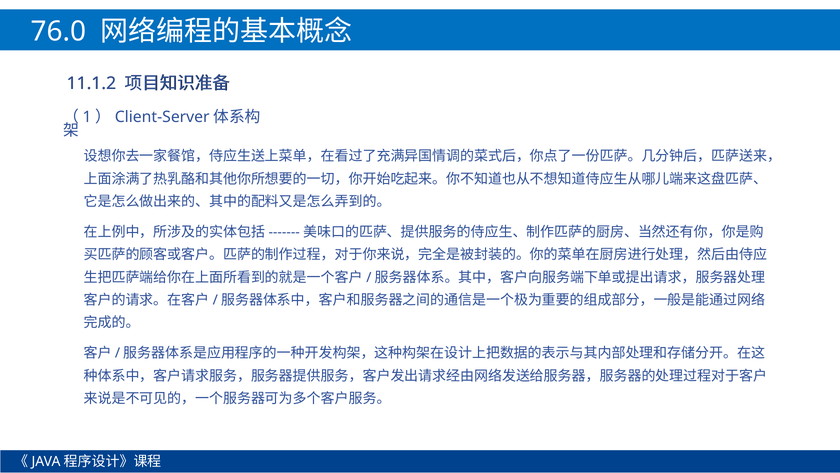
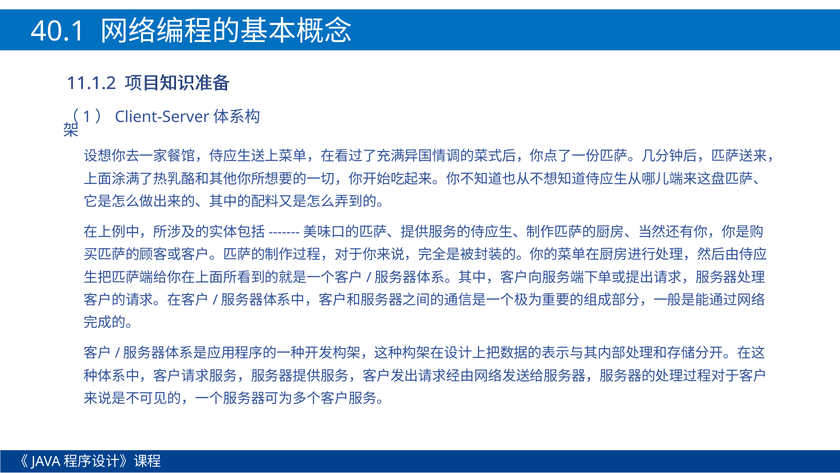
76.0: 76.0 -> 40.1
